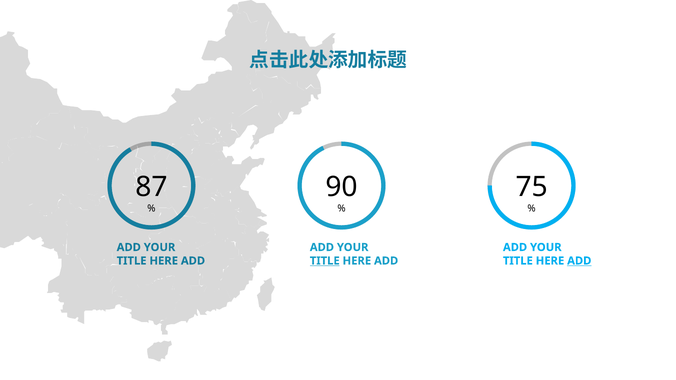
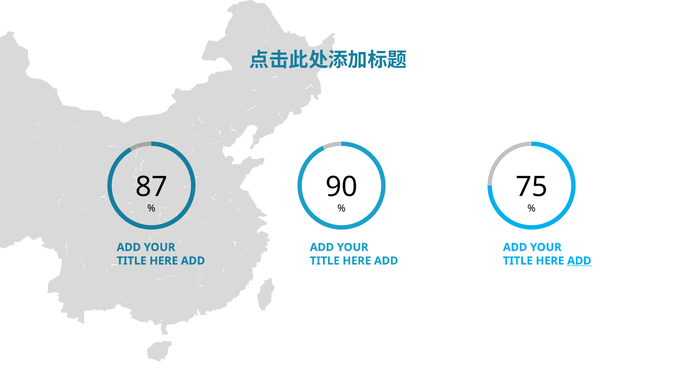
TITLE at (325, 261) underline: present -> none
